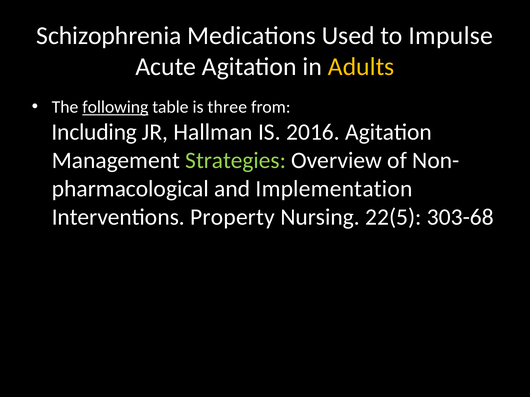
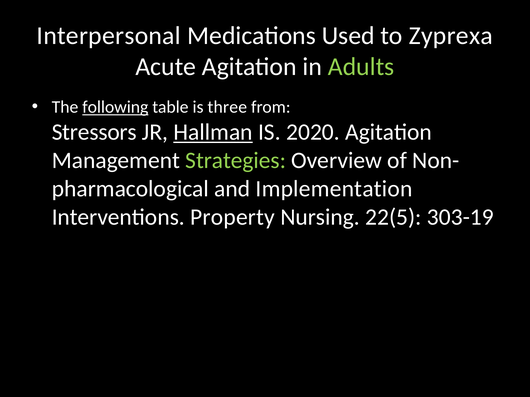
Schizophrenia: Schizophrenia -> Interpersonal
Impulse: Impulse -> Zyprexa
Adults colour: yellow -> light green
Including: Including -> Stressors
Hallman underline: none -> present
2016: 2016 -> 2020
303-68: 303-68 -> 303-19
